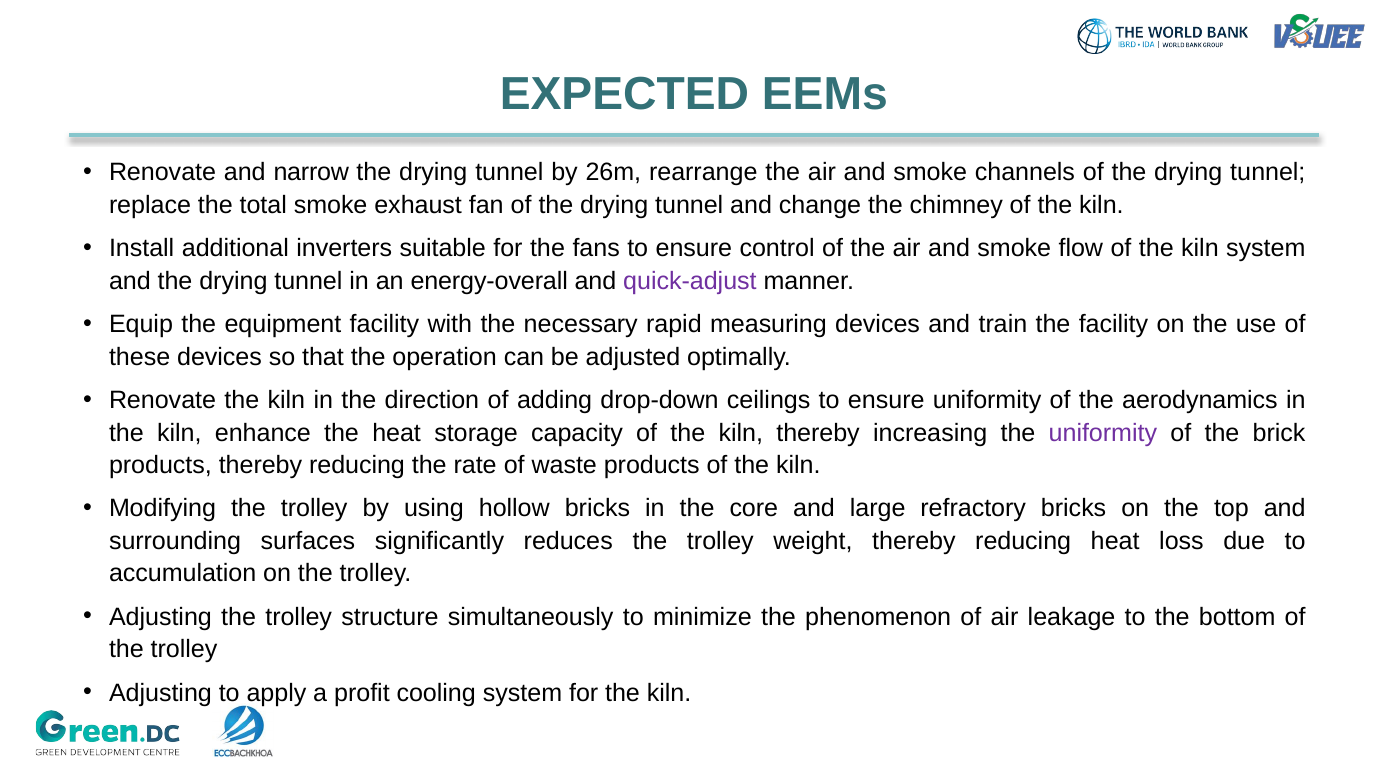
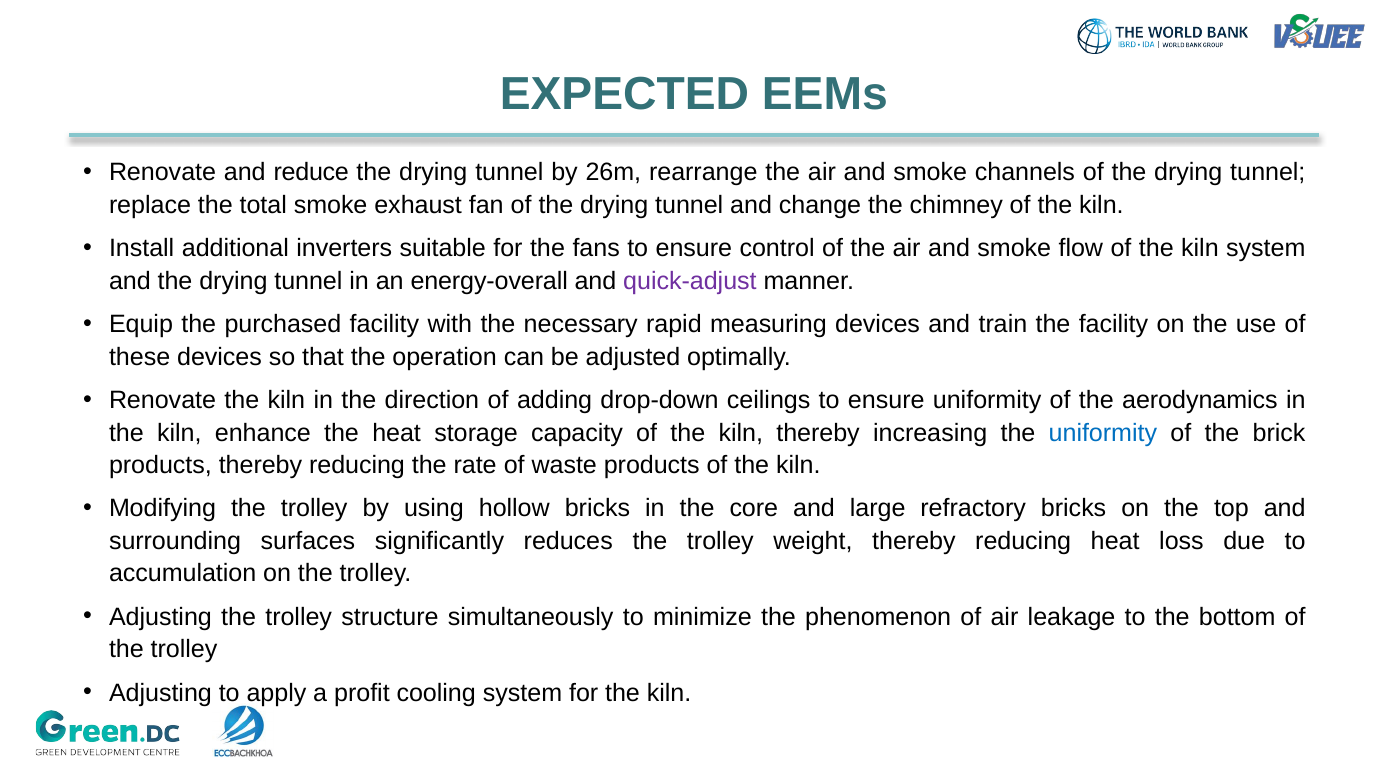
narrow: narrow -> reduce
equipment: equipment -> purchased
uniformity at (1103, 433) colour: purple -> blue
